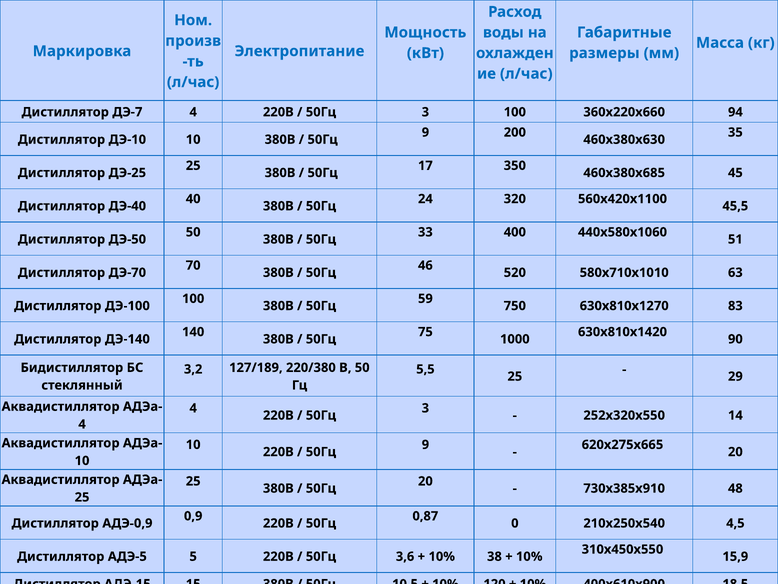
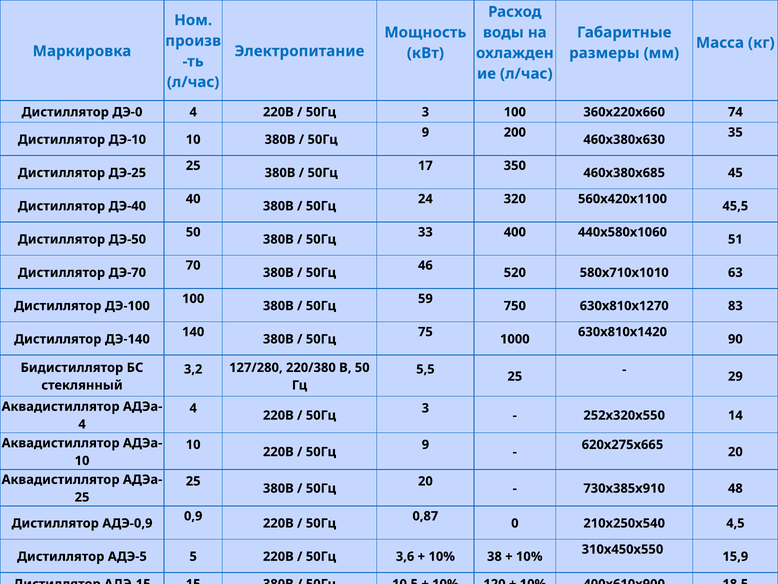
ДЭ-7: ДЭ-7 -> ДЭ-0
94: 94 -> 74
127/189: 127/189 -> 127/280
